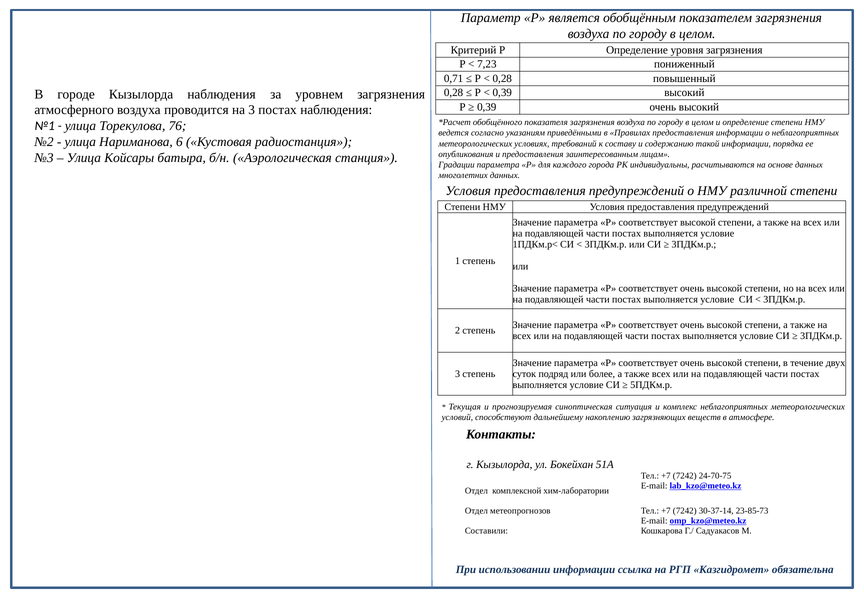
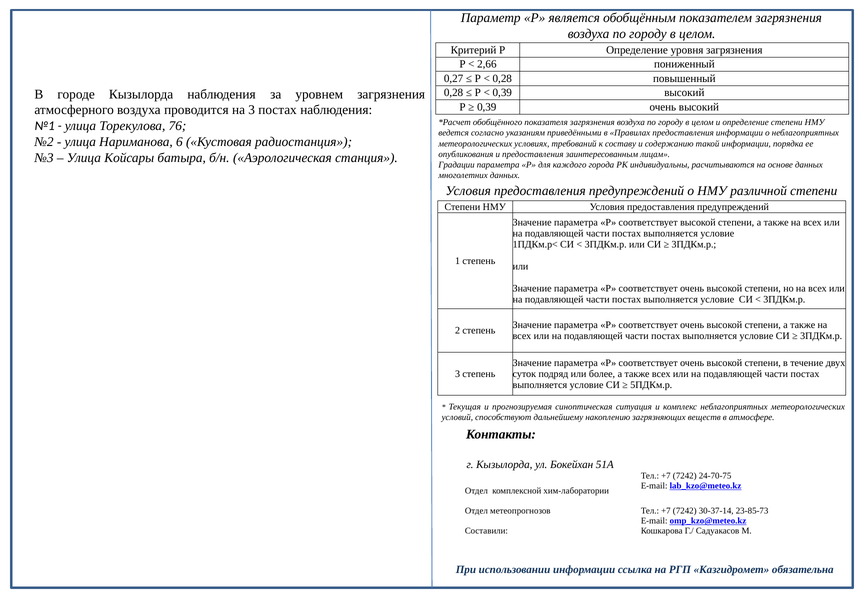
7,23: 7,23 -> 2,66
0,71: 0,71 -> 0,27
